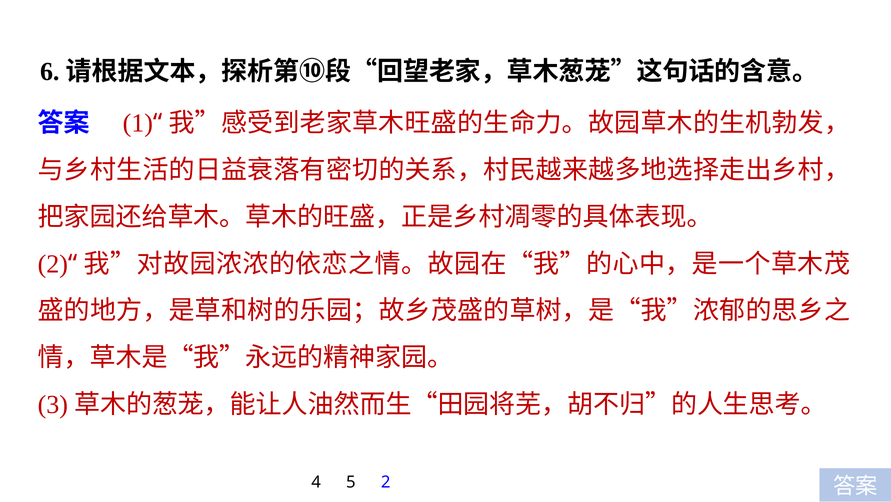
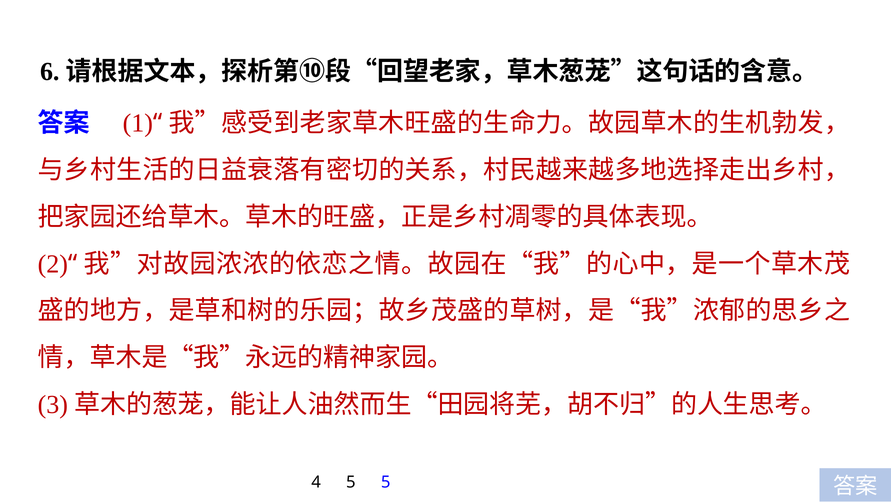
5 2: 2 -> 5
